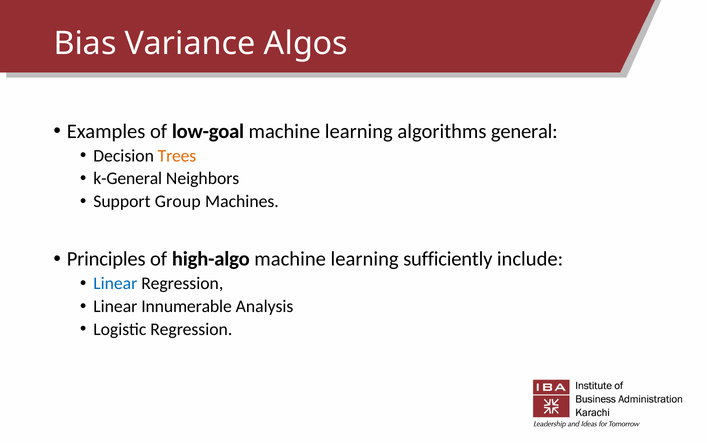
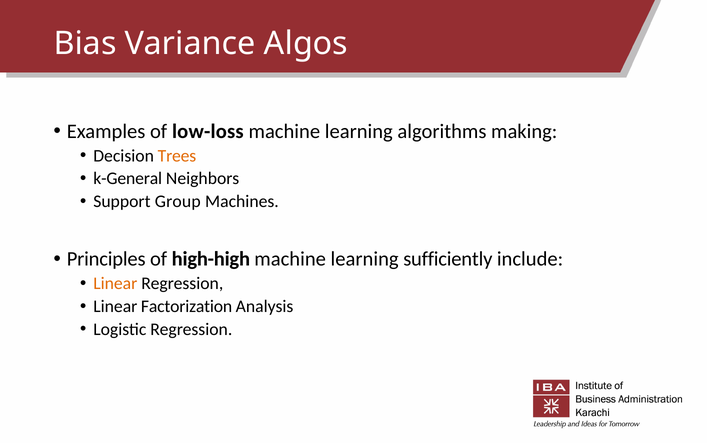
low-goal: low-goal -> low-loss
general: general -> making
high-algo: high-algo -> high-high
Linear at (115, 283) colour: blue -> orange
Innumerable: Innumerable -> Factorization
